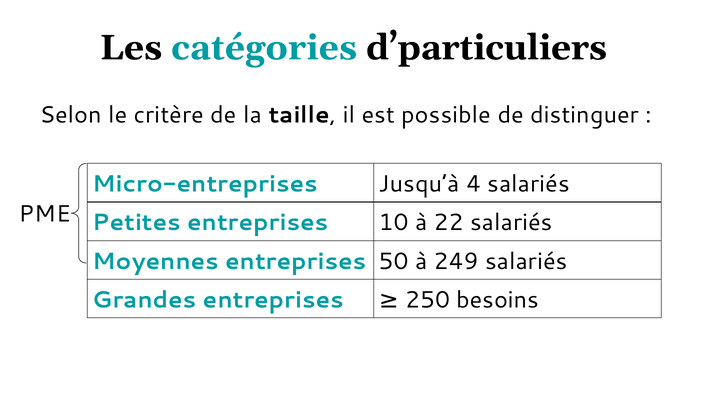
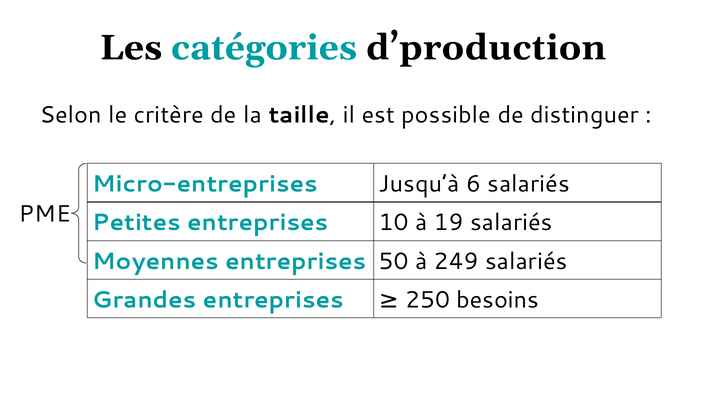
d’particuliers: d’particuliers -> d’production
4: 4 -> 6
22: 22 -> 19
